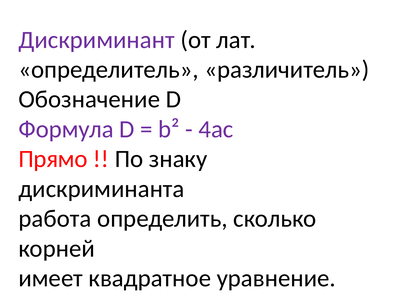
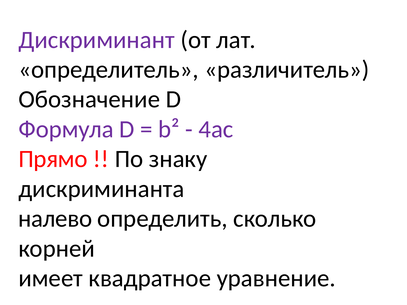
работа: работа -> налево
